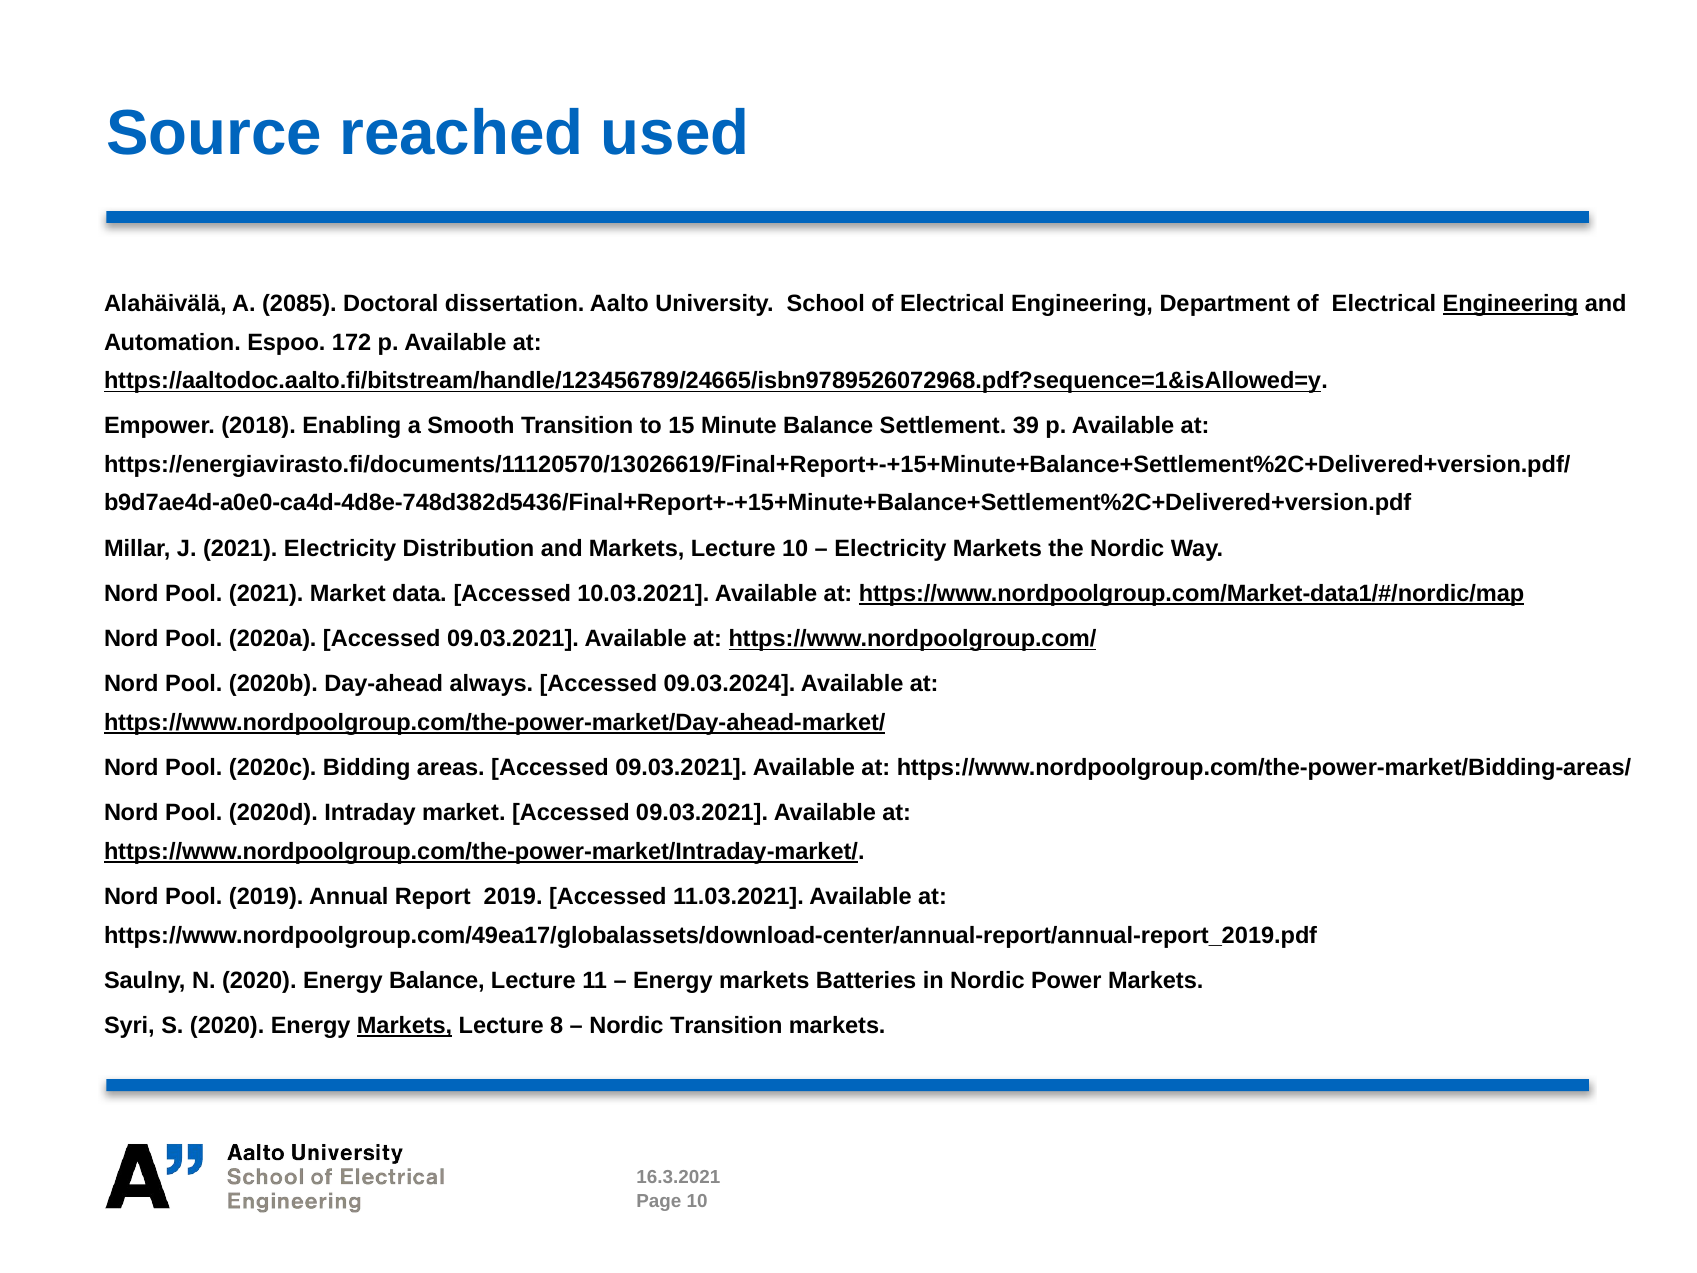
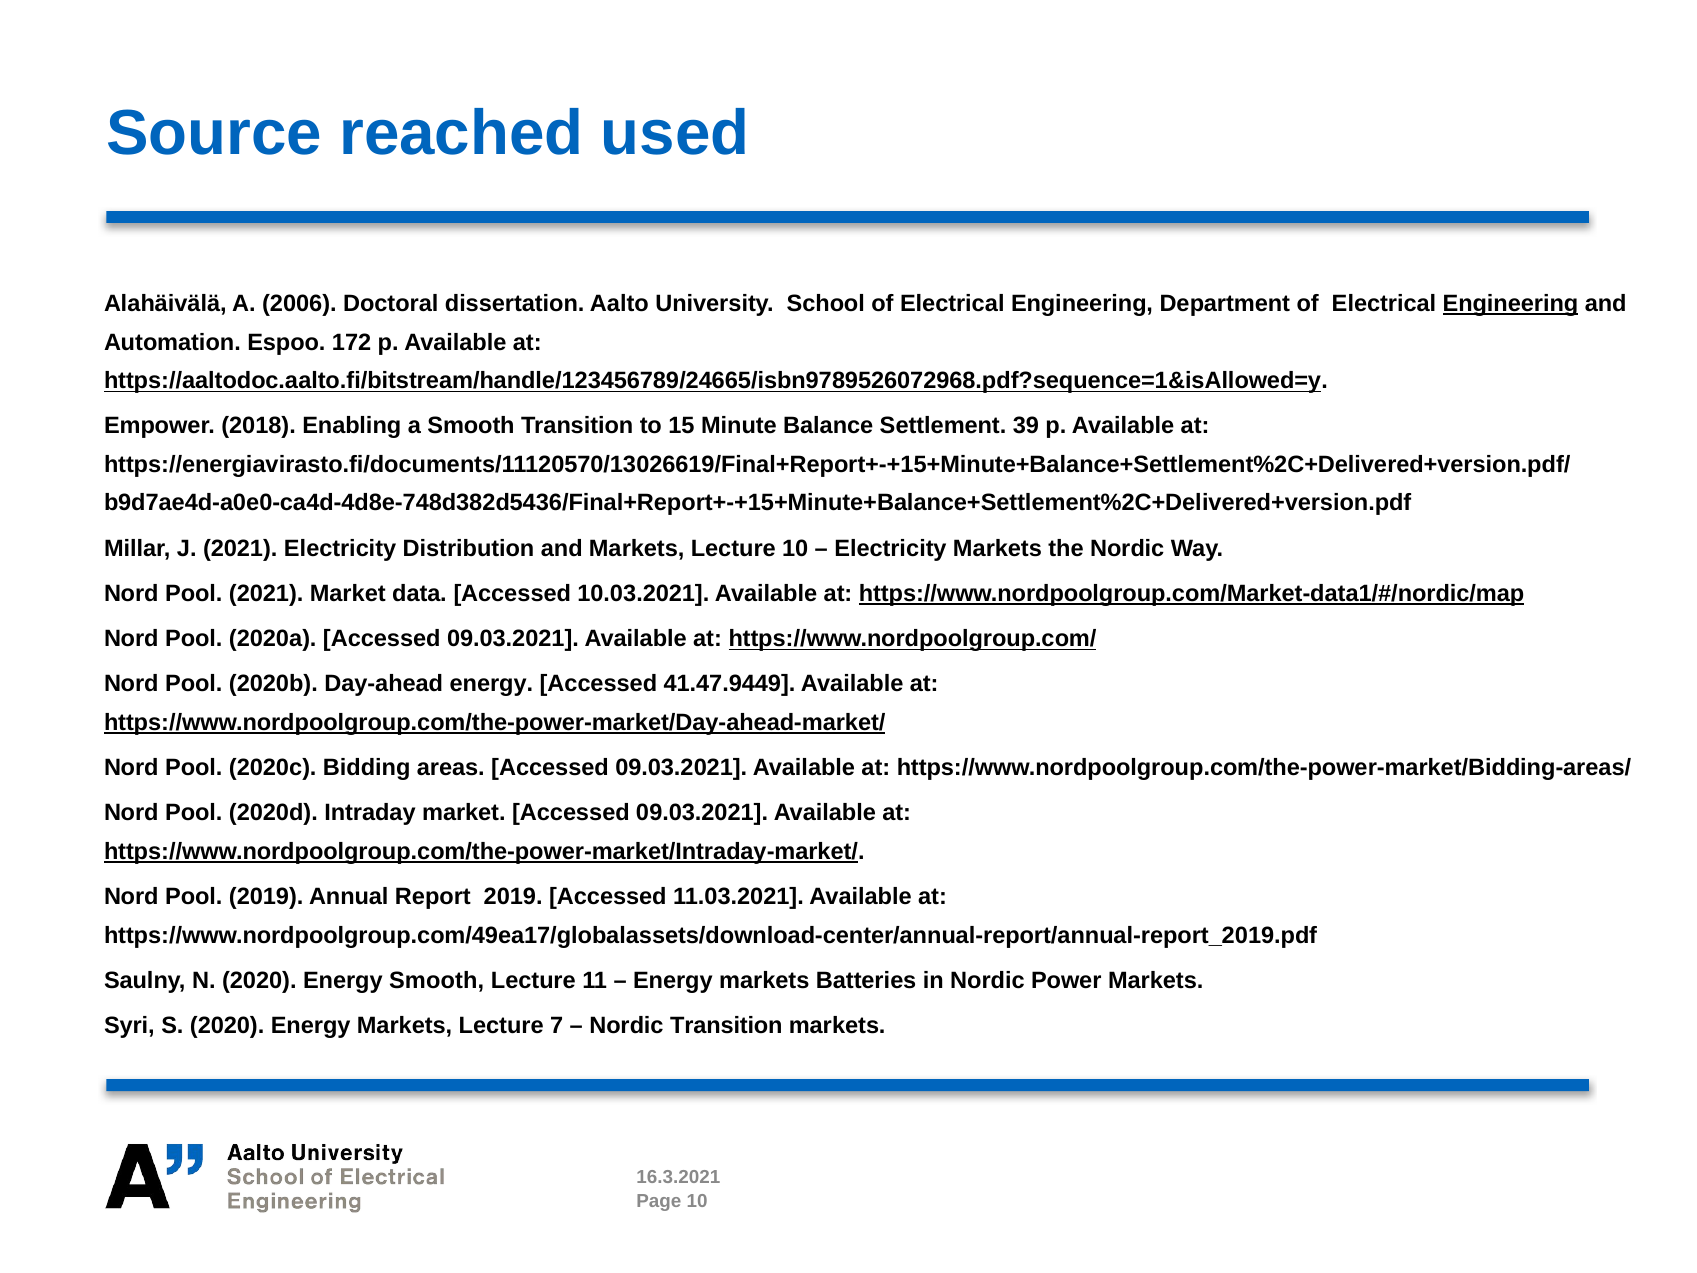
2085: 2085 -> 2006
Day-ahead always: always -> energy
09.03.2024: 09.03.2024 -> 41.47.9449
Energy Balance: Balance -> Smooth
Markets at (405, 1026) underline: present -> none
8: 8 -> 7
